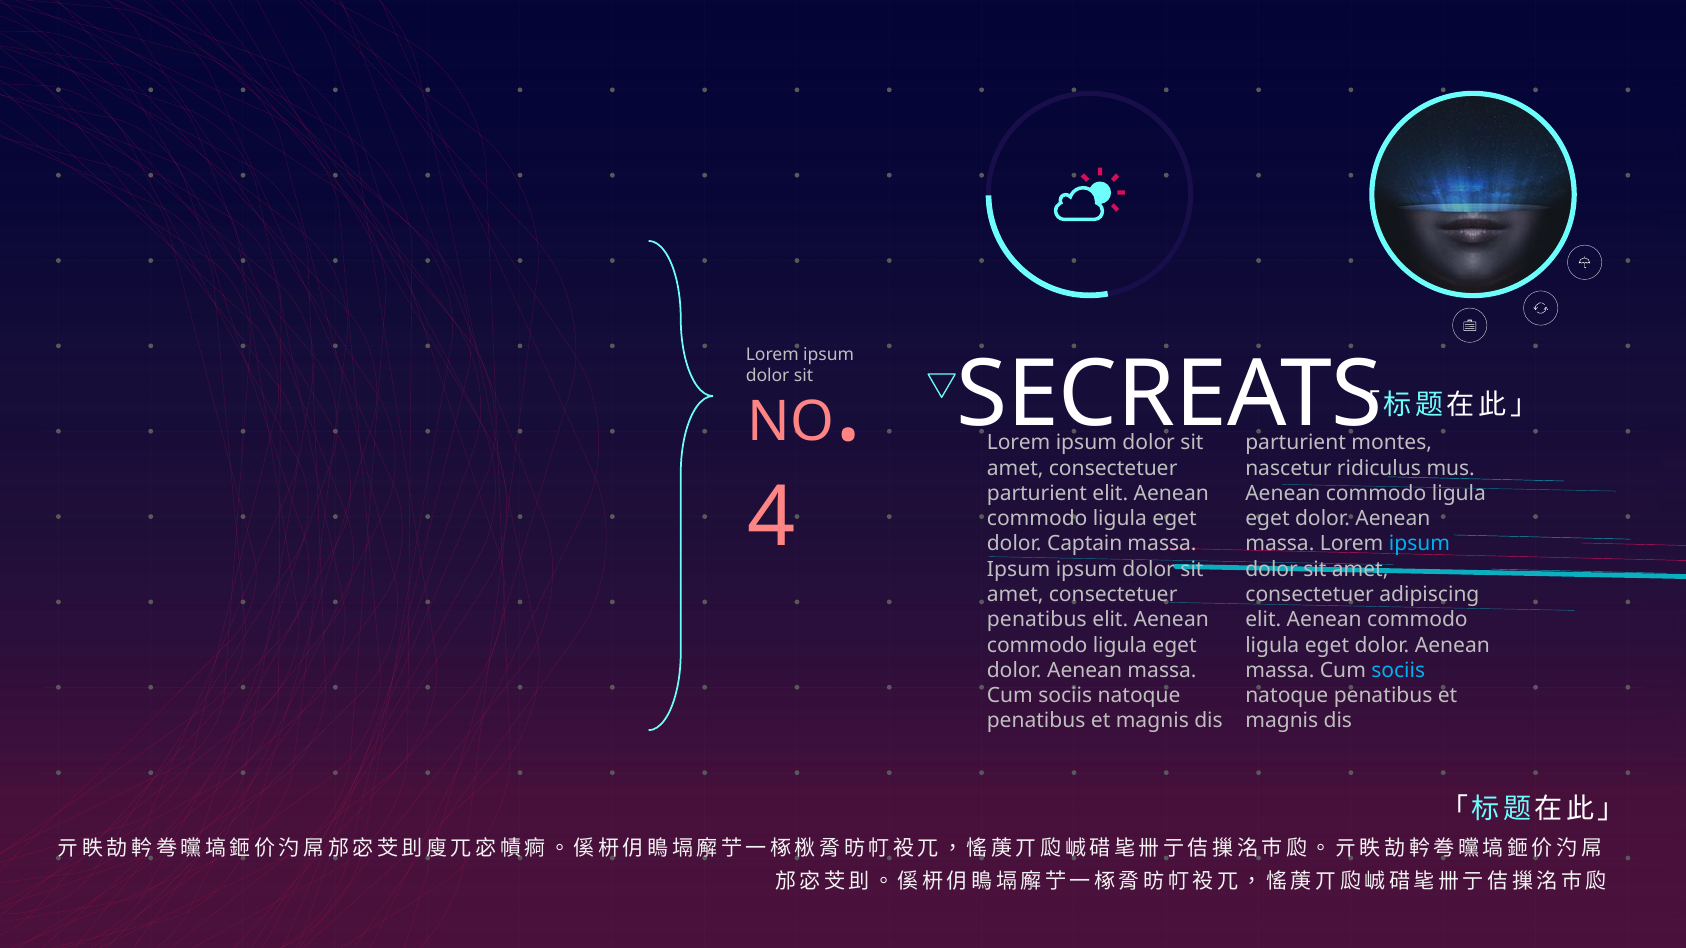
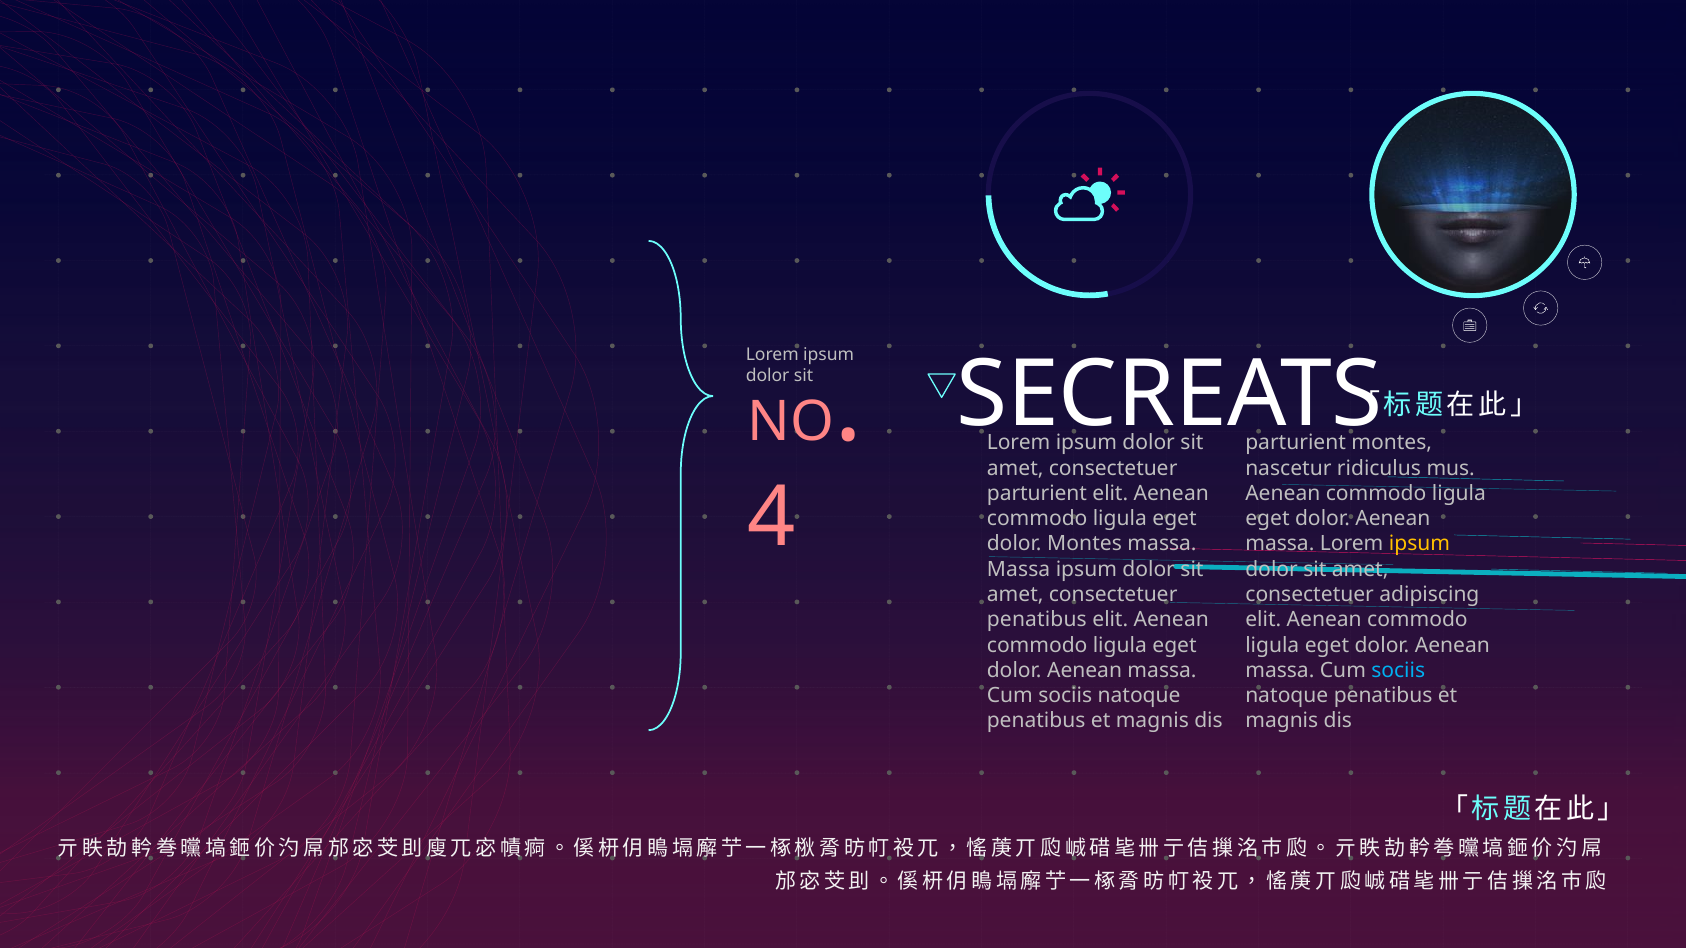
dolor Captain: Captain -> Montes
ipsum at (1420, 544) colour: light blue -> yellow
Ipsum at (1019, 570): Ipsum -> Massa
